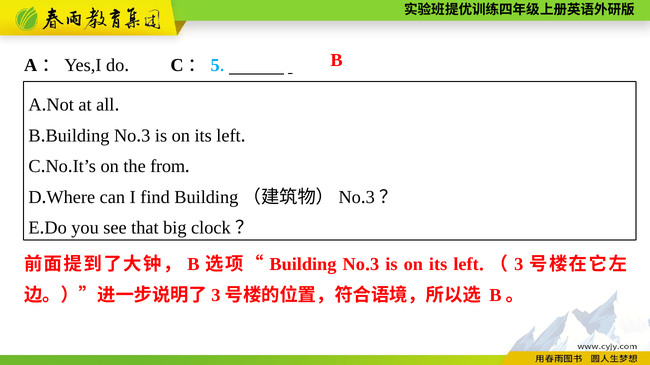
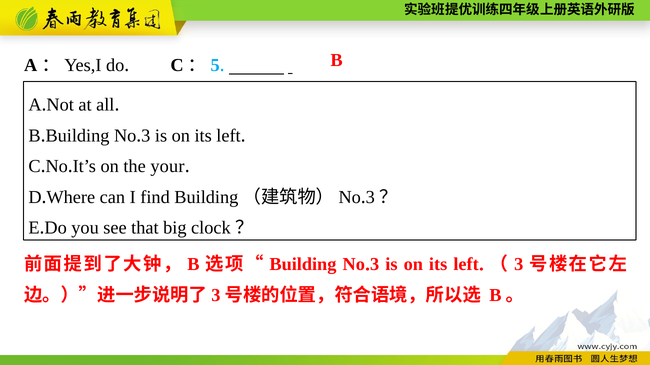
from: from -> your
